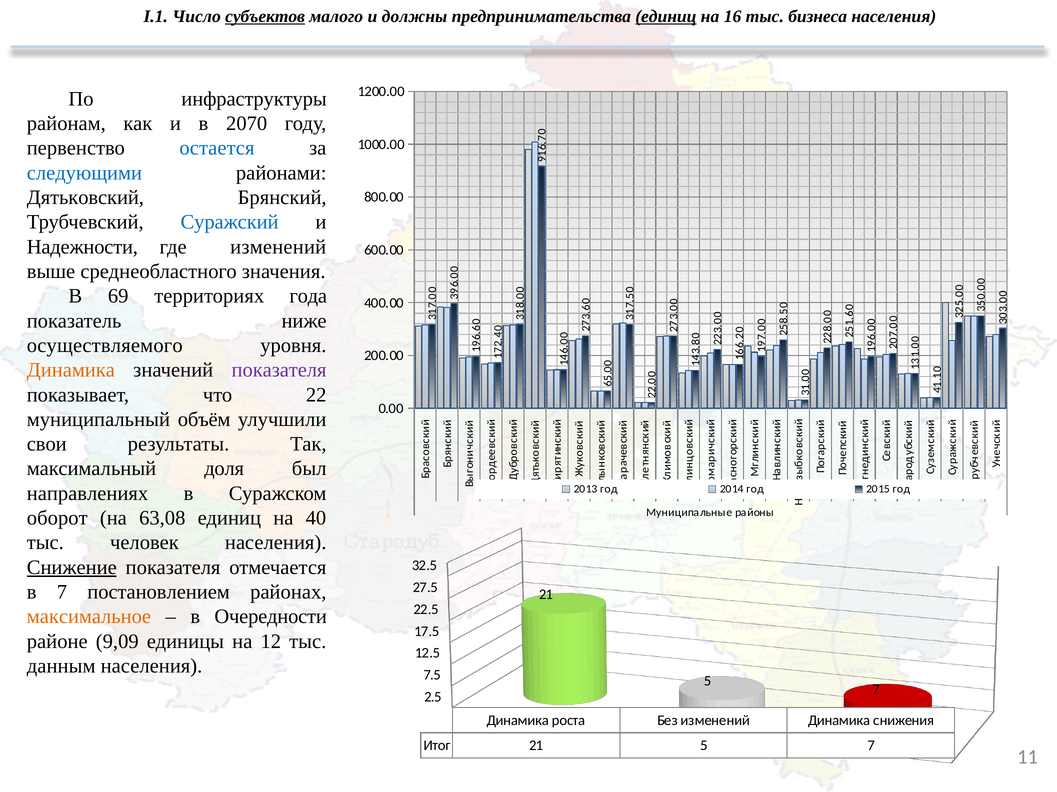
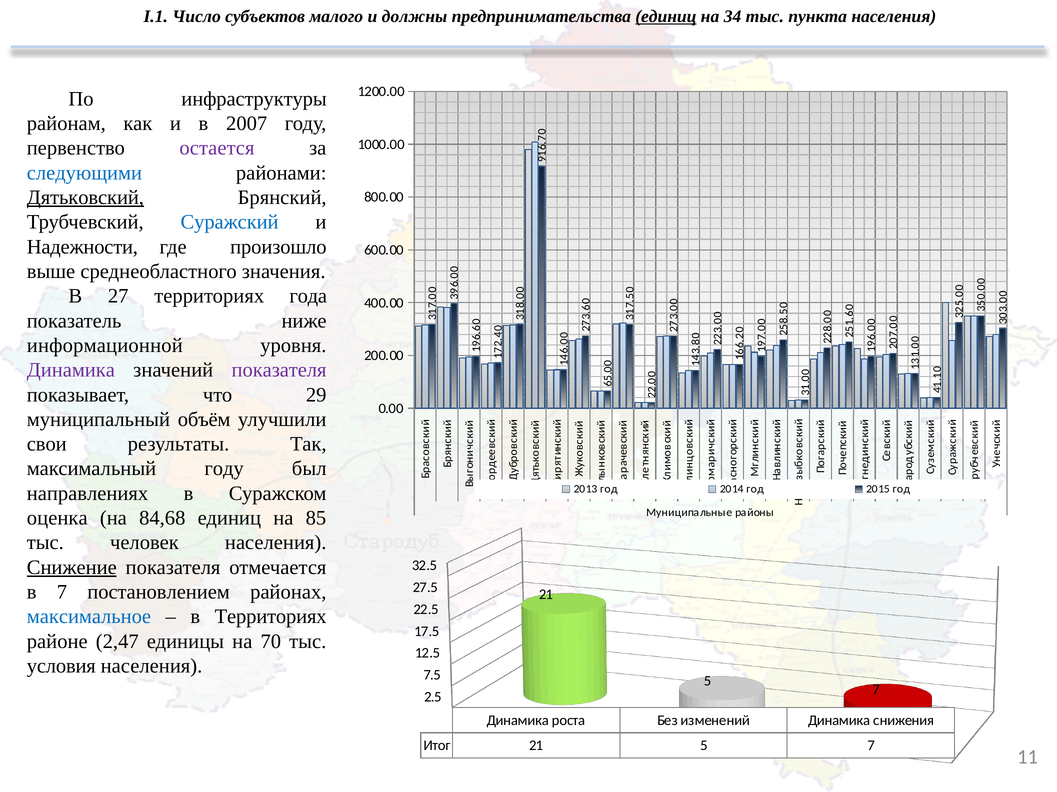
субъектов underline: present -> none
16: 16 -> 34
бизнеса: бизнеса -> пункта
2070: 2070 -> 2007
остается colour: blue -> purple
Дятьковский underline: none -> present
где изменений: изменений -> произошло
69: 69 -> 27
осуществляемого: осуществляемого -> информационной
Динамика at (71, 370) colour: orange -> purple
22: 22 -> 29
максимальный доля: доля -> году
оборот: оборот -> оценка
63,08: 63,08 -> 84,68
40: 40 -> 85
максимальное colour: orange -> blue
в Очередности: Очередности -> Территориях
9,09: 9,09 -> 2,47
12: 12 -> 70
данным: данным -> условия
